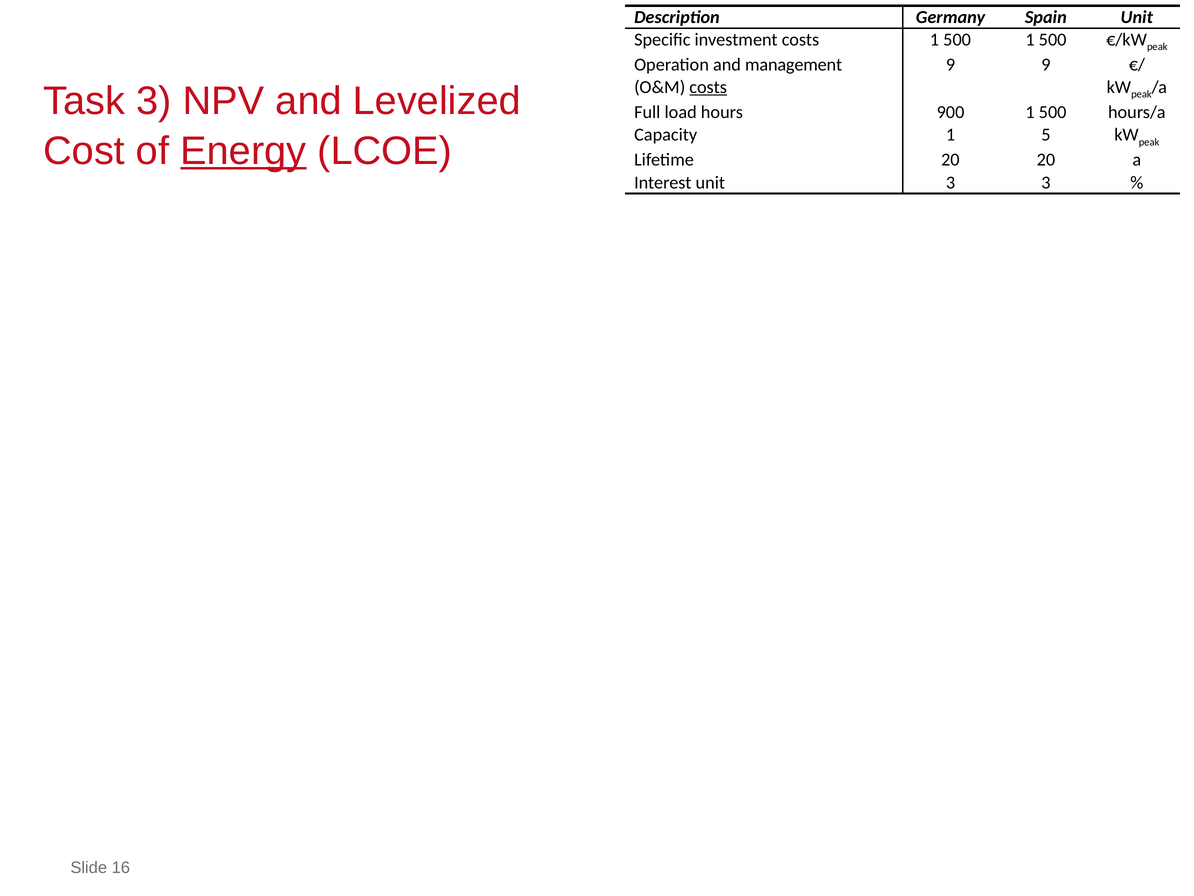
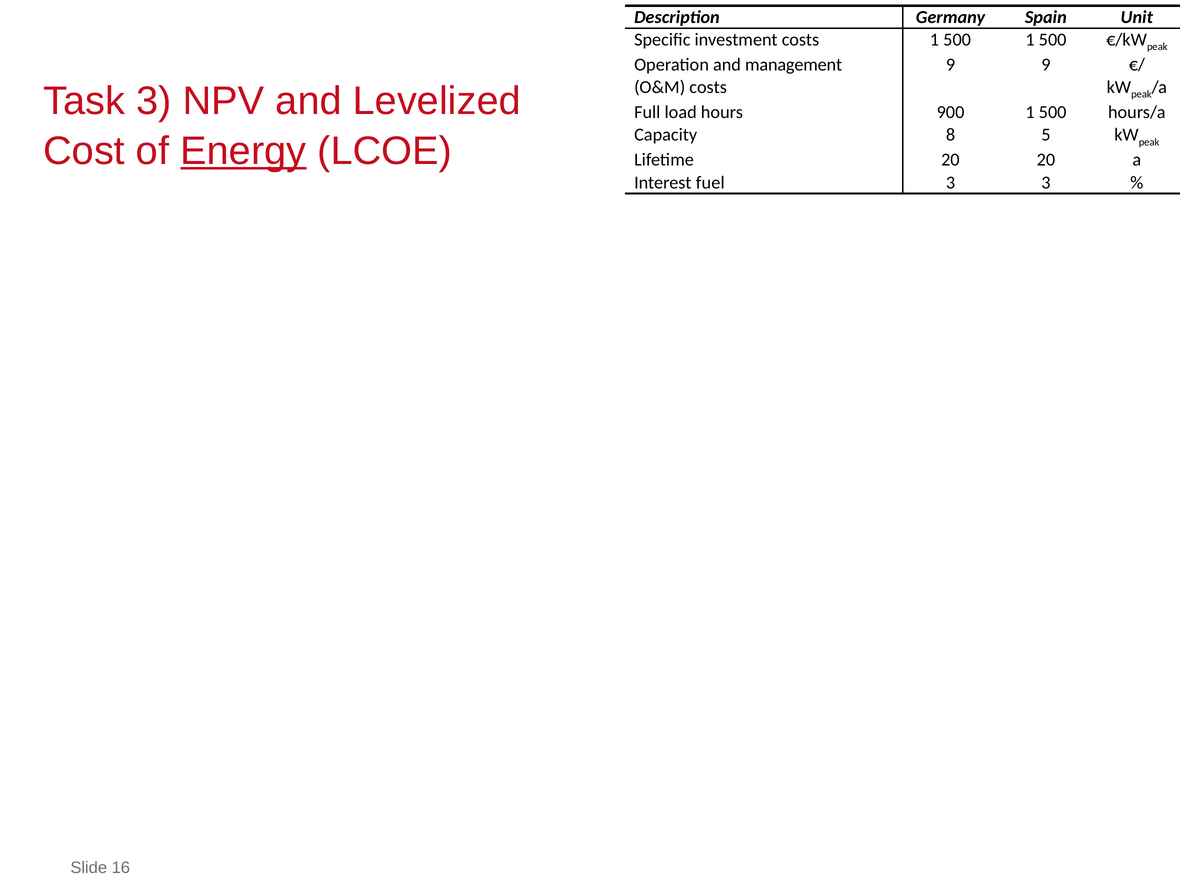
costs at (708, 87) underline: present -> none
Capacity 1: 1 -> 8
Interest unit: unit -> fuel
